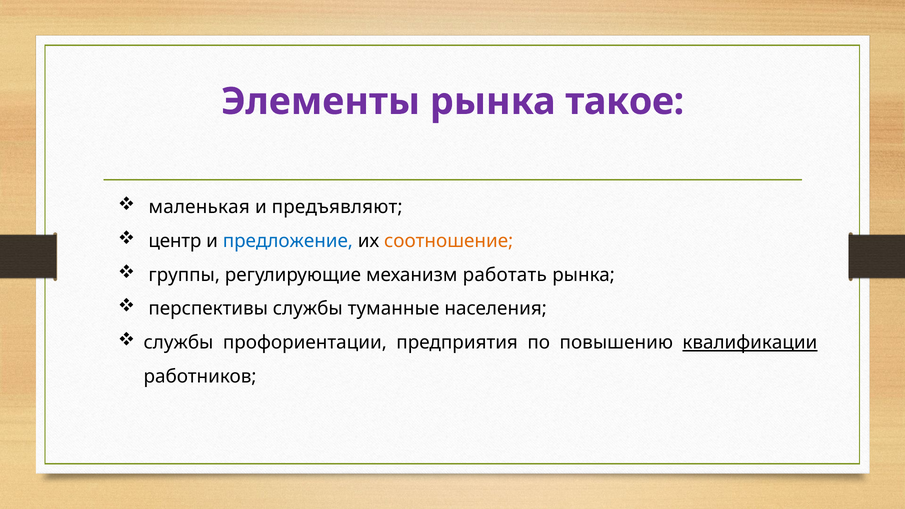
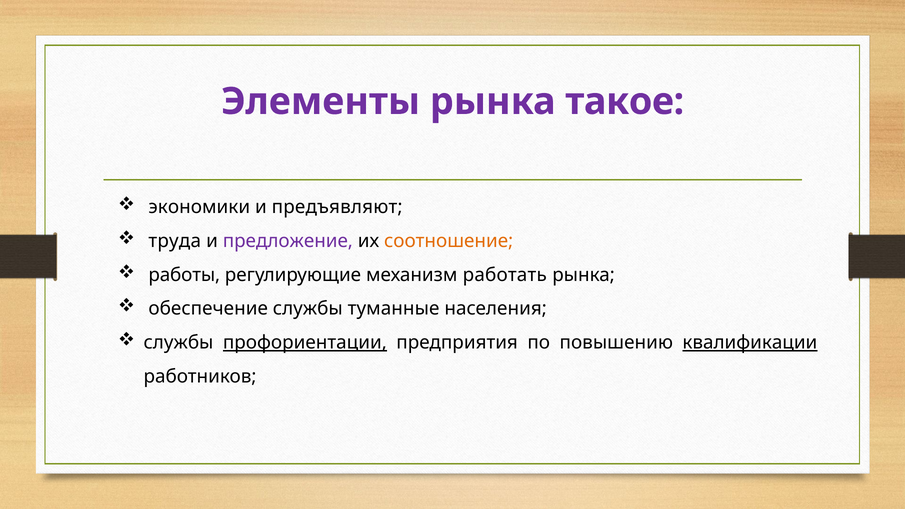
маленькая: маленькая -> экономики
центр: центр -> труда
предложение colour: blue -> purple
группы: группы -> работы
перспективы: перспективы -> обеспечение
профориентации underline: none -> present
